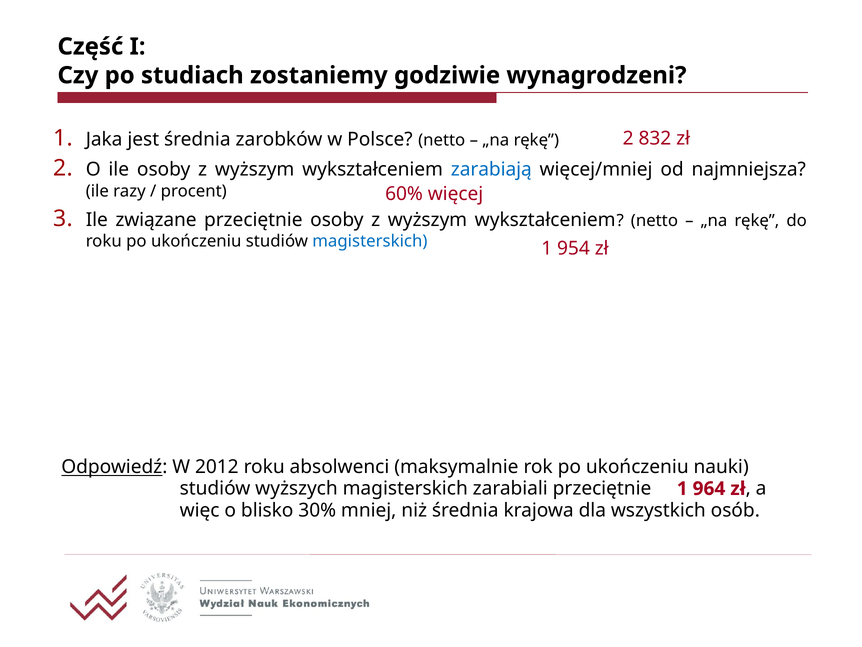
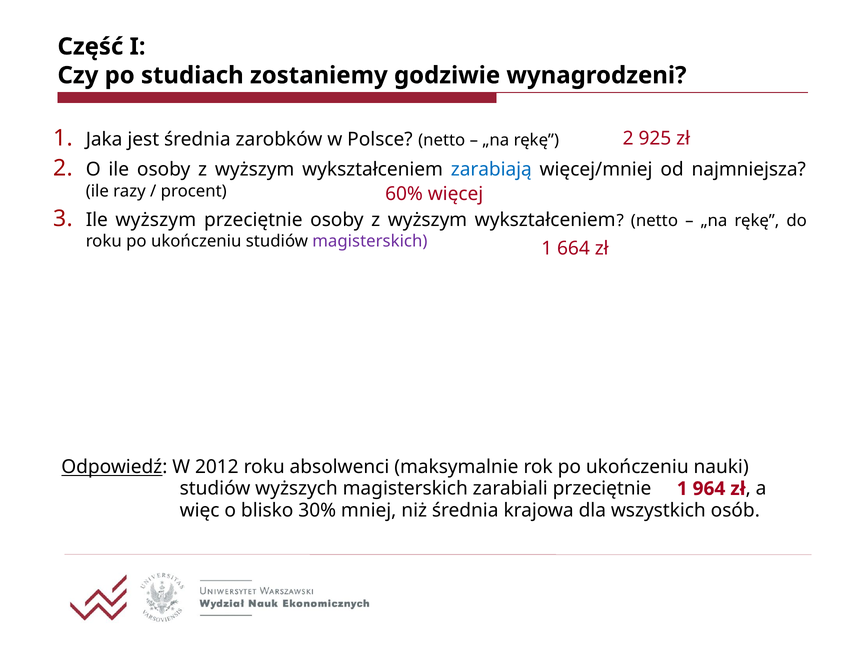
832: 832 -> 925
Ile związane: związane -> wyższym
magisterskich at (370, 241) colour: blue -> purple
954: 954 -> 664
